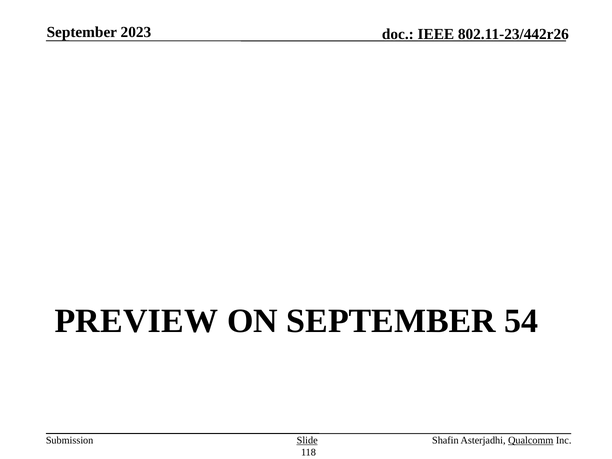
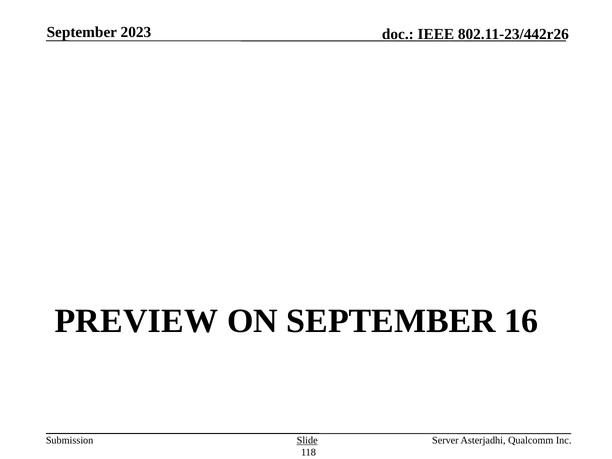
54: 54 -> 16
Shafin: Shafin -> Server
Qualcomm underline: present -> none
